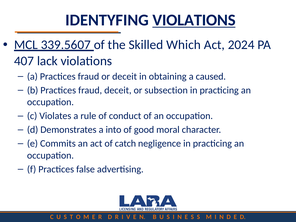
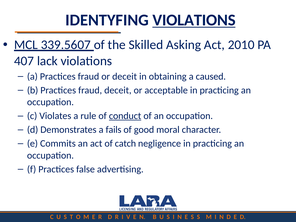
Which: Which -> Asking
2024: 2024 -> 2010
subsection: subsection -> acceptable
conduct underline: none -> present
into: into -> fails
